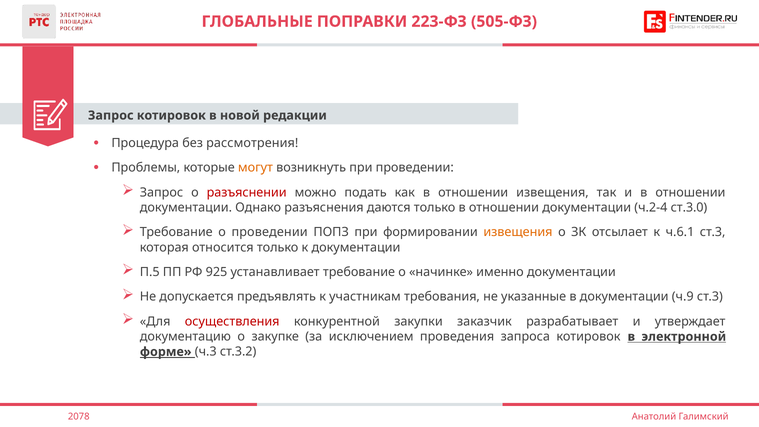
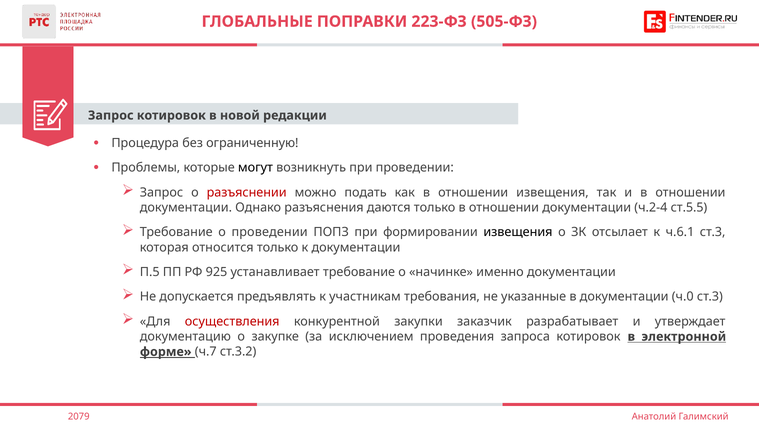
рассмотрения: рассмотрения -> ограниченную
могут colour: orange -> black
ст.3.0: ст.3.0 -> ст.5.5
извещения at (518, 232) colour: orange -> black
ч.9: ч.9 -> ч.0
ч.3: ч.3 -> ч.7
2078: 2078 -> 2079
